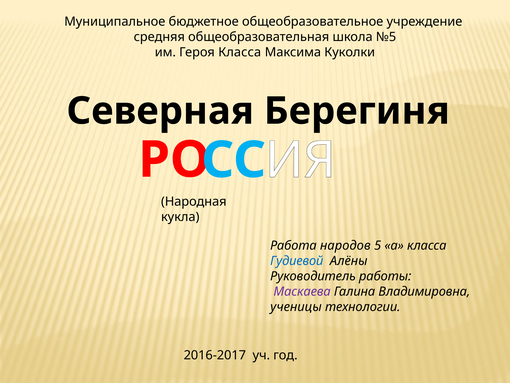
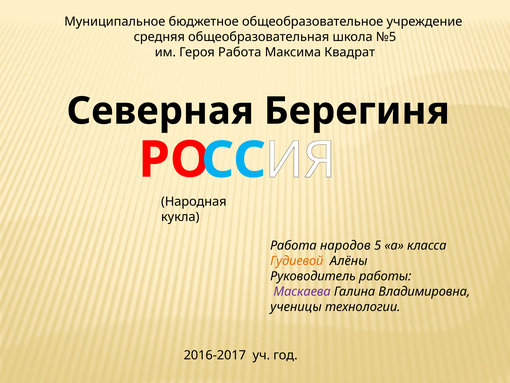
Героя Класса: Класса -> Работа
Куколки: Куколки -> Квадрат
Гудиевой colour: blue -> orange
